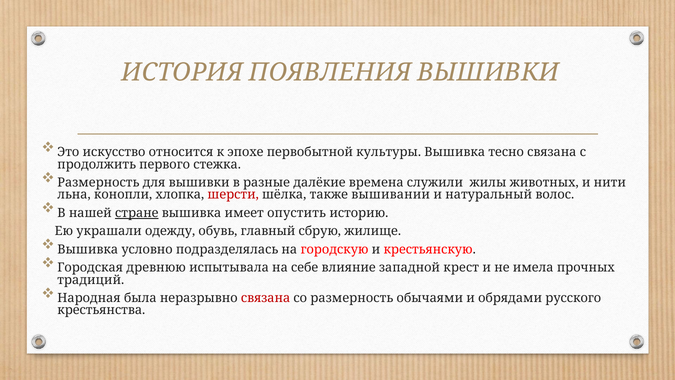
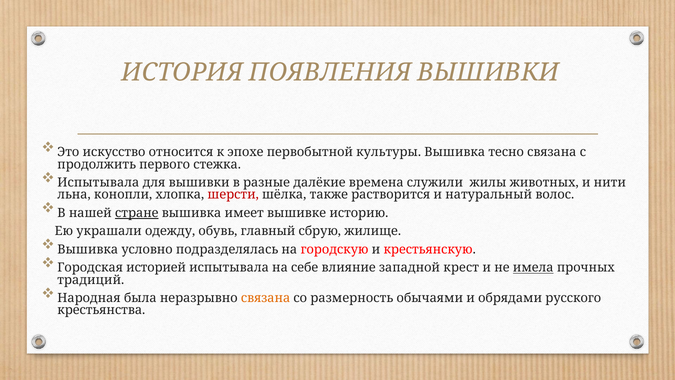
Размерность at (98, 182): Размерность -> Испытывала
вышивании: вышивании -> растворится
опустить: опустить -> вышивке
древнюю: древнюю -> историей
имела underline: none -> present
связана at (266, 298) colour: red -> orange
